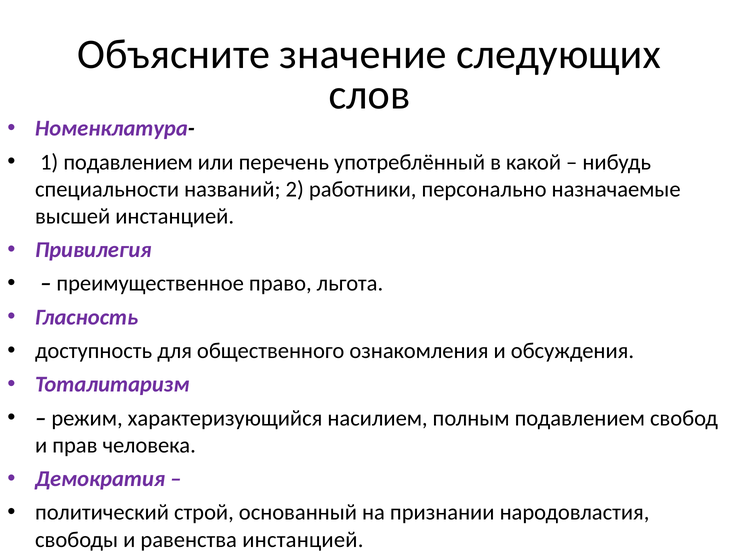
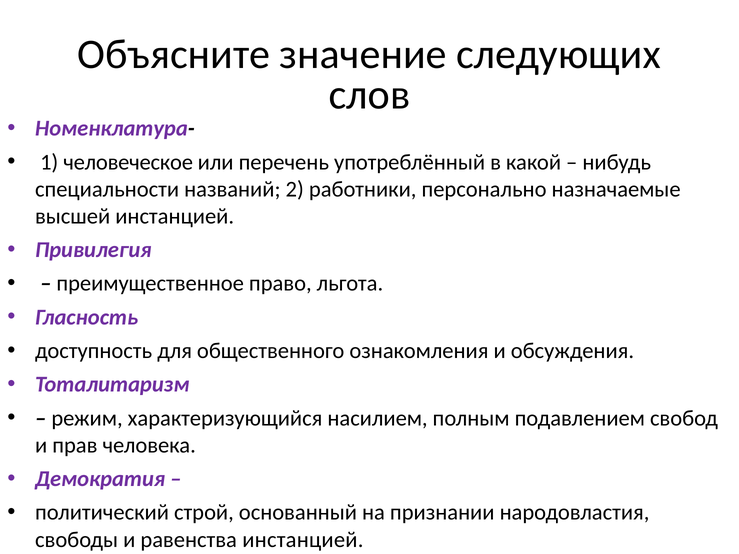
1 подавлением: подавлением -> человеческое
